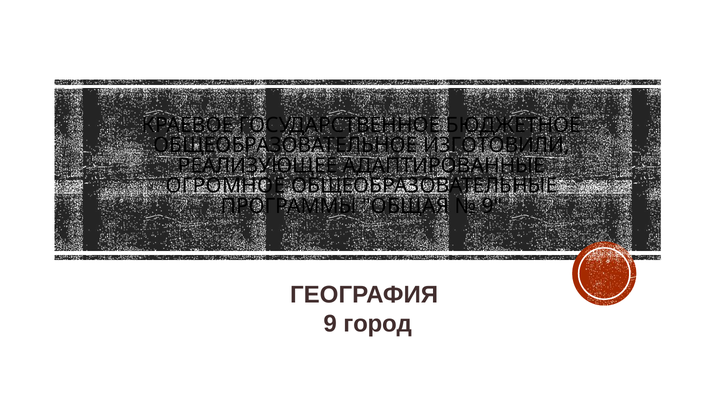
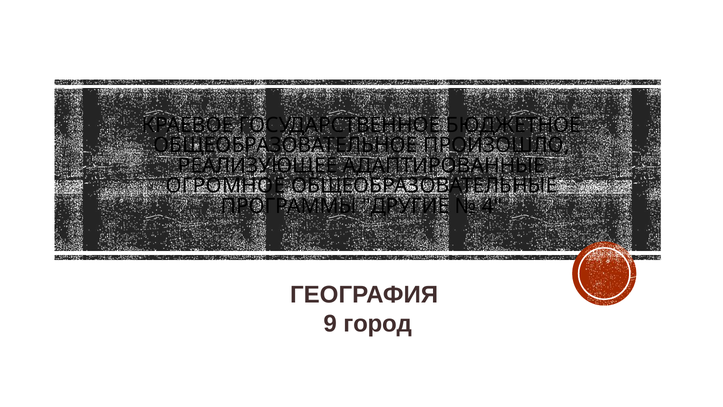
ИЗГОТОВИЛИ: ИЗГОТОВИЛИ -> ПРОИЗОШЛО
ОБЩАЯ: ОБЩАЯ -> ДРУГИЕ
9 at (492, 206): 9 -> 4
